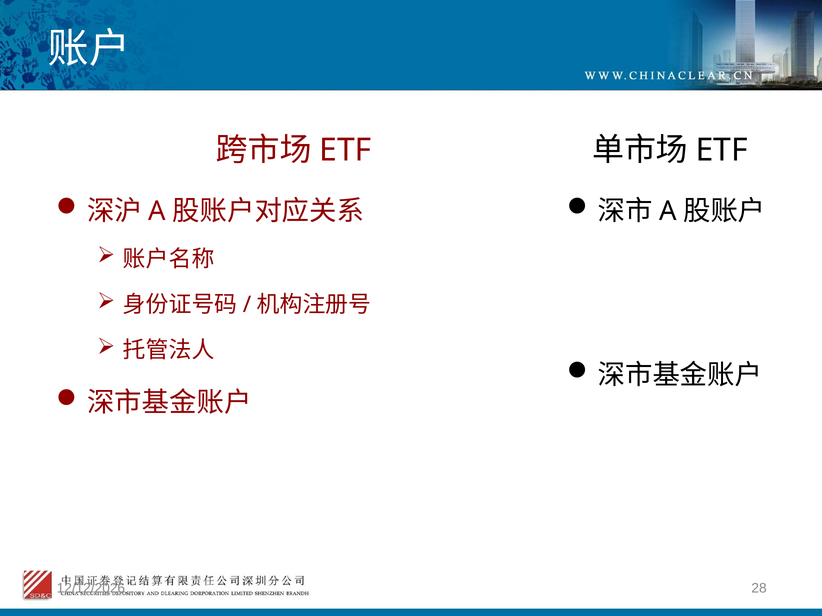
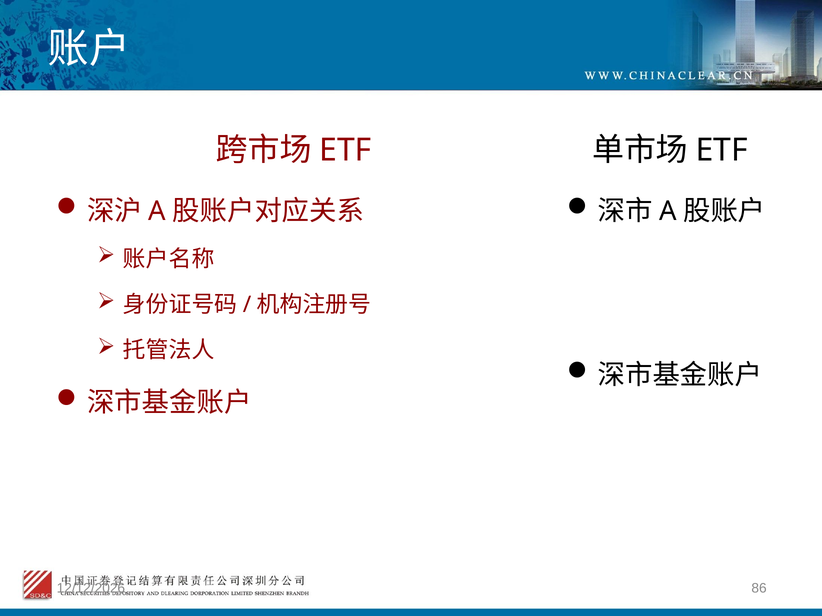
28: 28 -> 86
